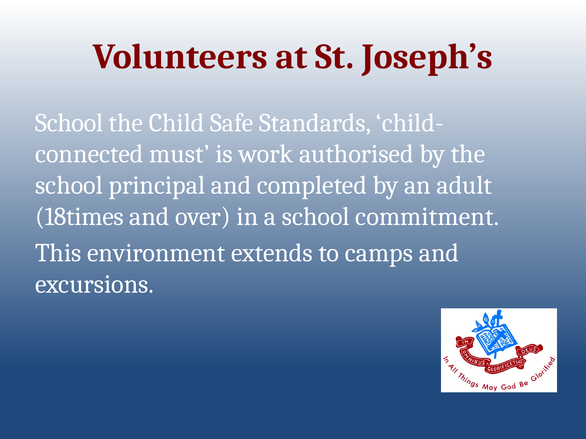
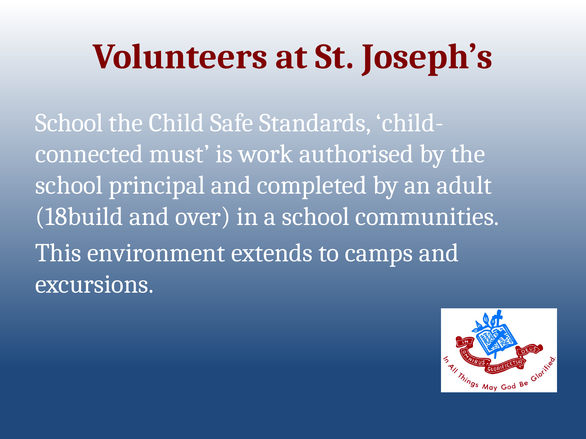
18times: 18times -> 18build
commitment: commitment -> communities
